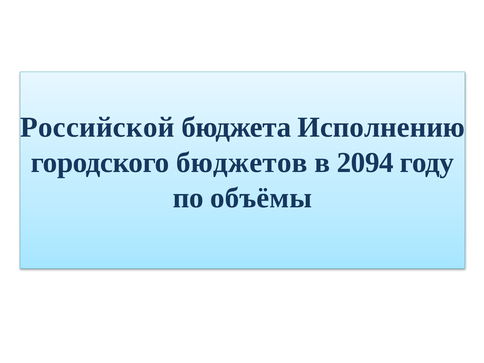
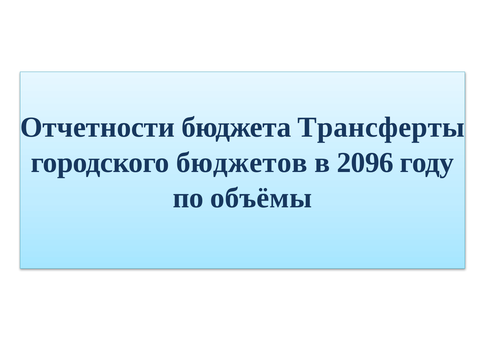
Российской: Российской -> Отчетности
Исполнению: Исполнению -> Трансферты
2094: 2094 -> 2096
